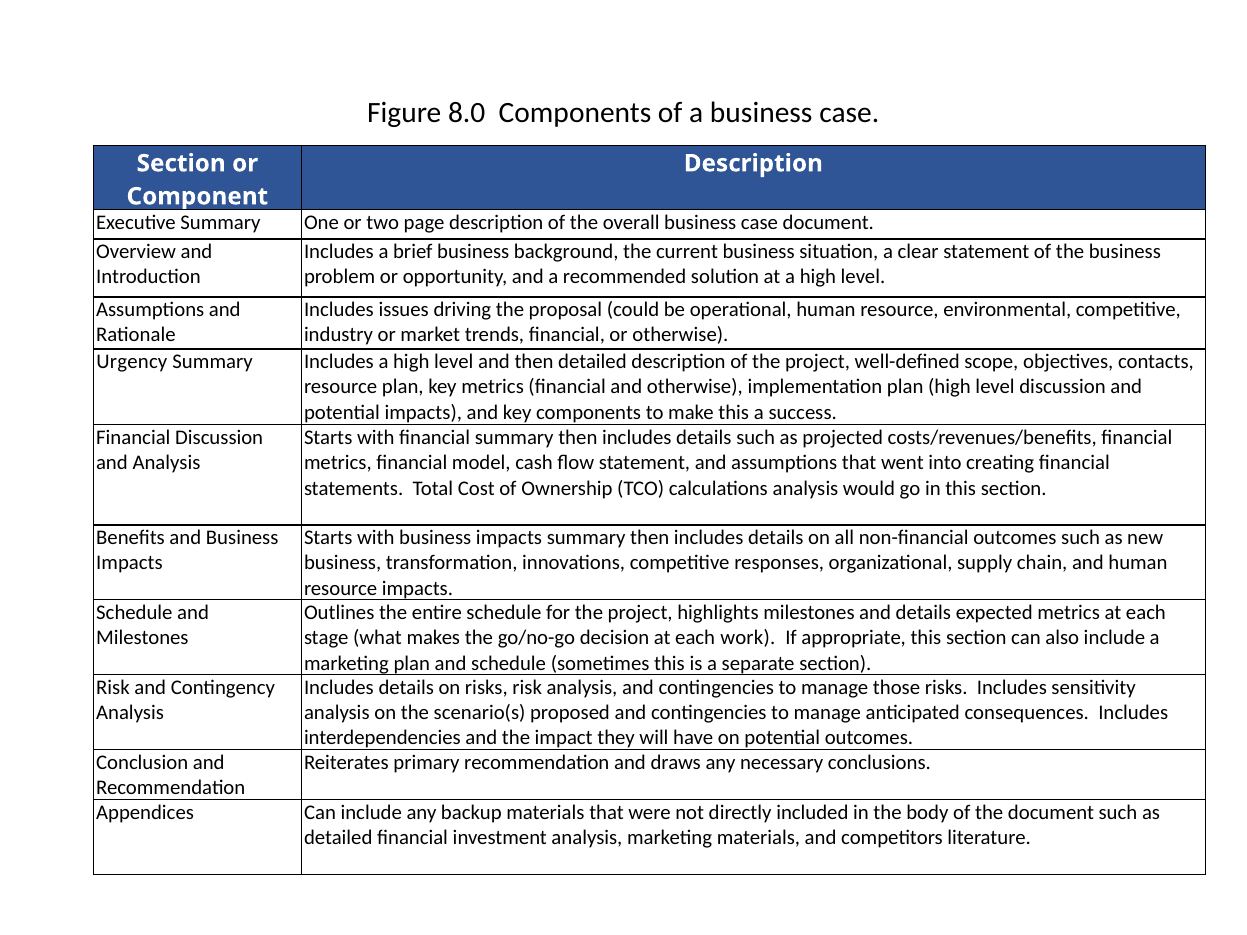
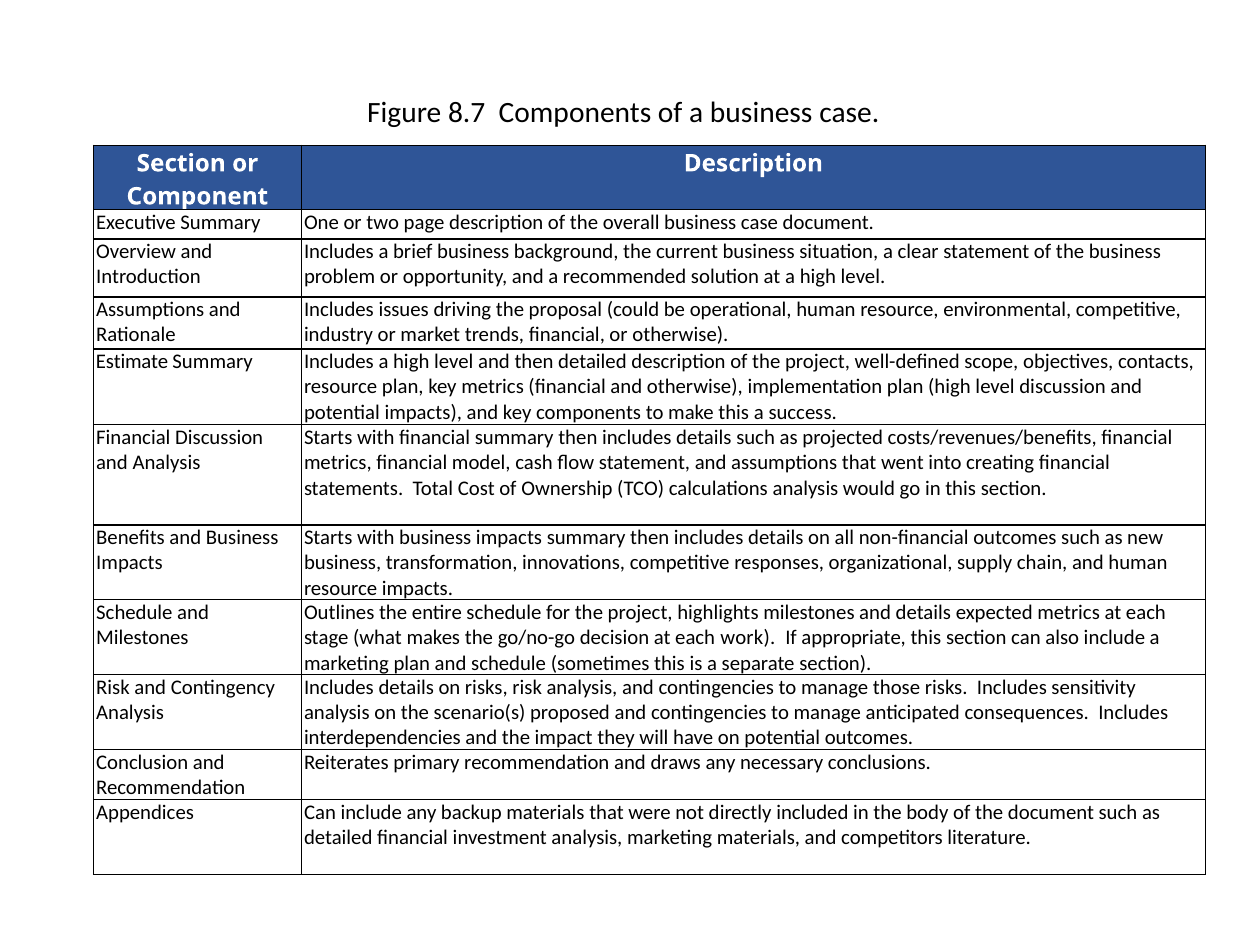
8.0: 8.0 -> 8.7
Urgency: Urgency -> Estimate
